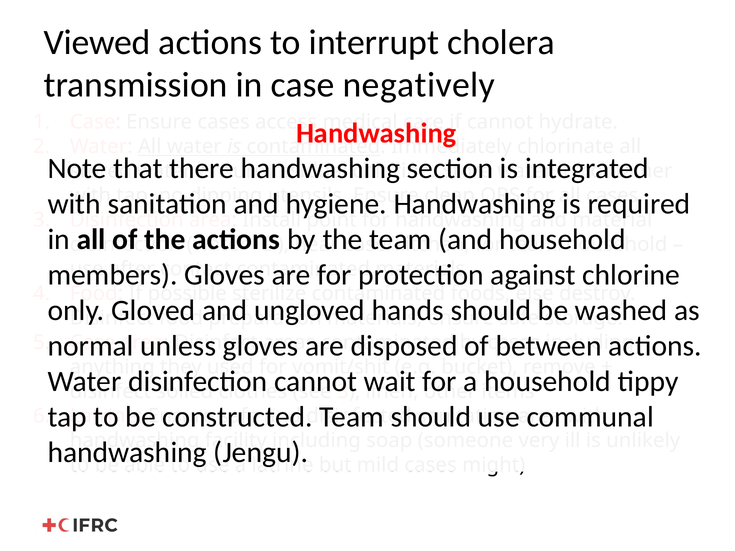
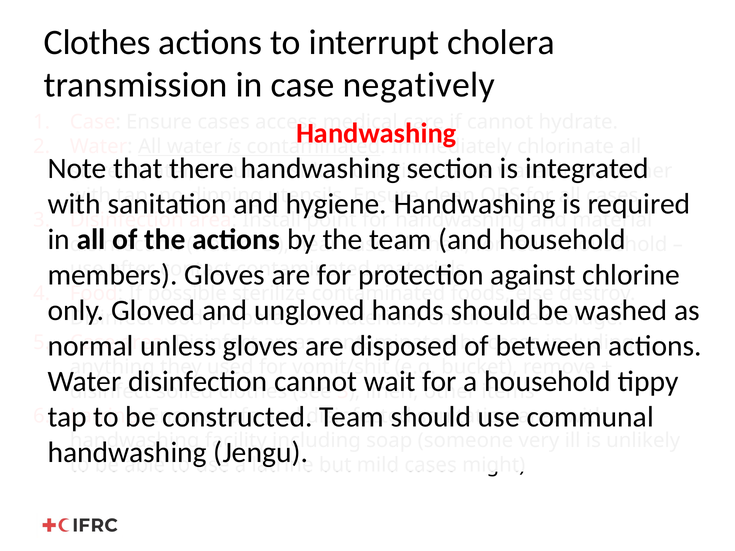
Viewed at (97, 42): Viewed -> Clothes
